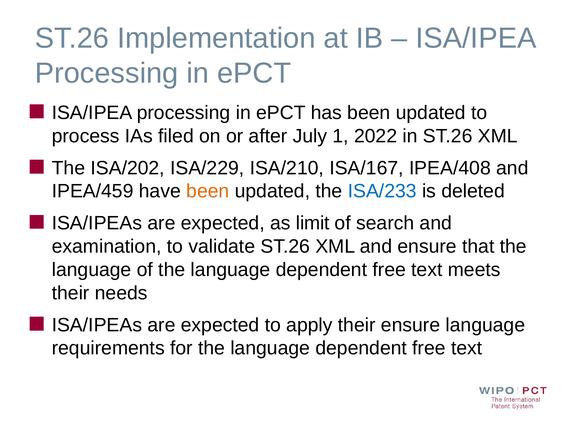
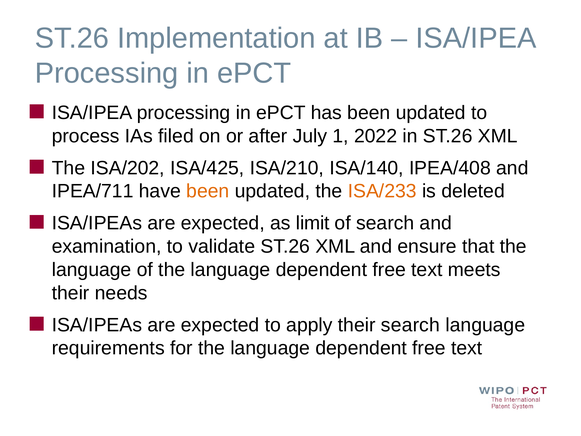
ISA/229: ISA/229 -> ISA/425
ISA/167: ISA/167 -> ISA/140
IPEA/459: IPEA/459 -> IPEA/711
ISA/233 colour: blue -> orange
their ensure: ensure -> search
